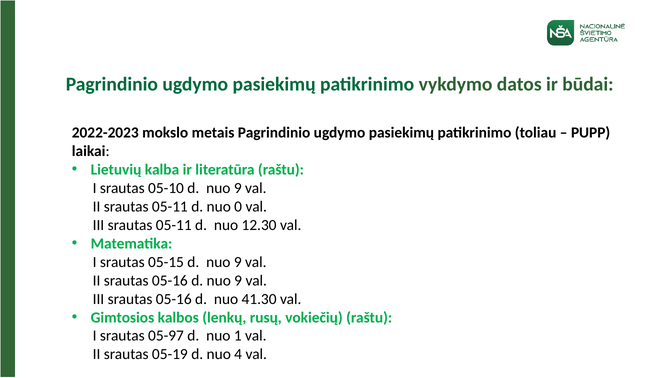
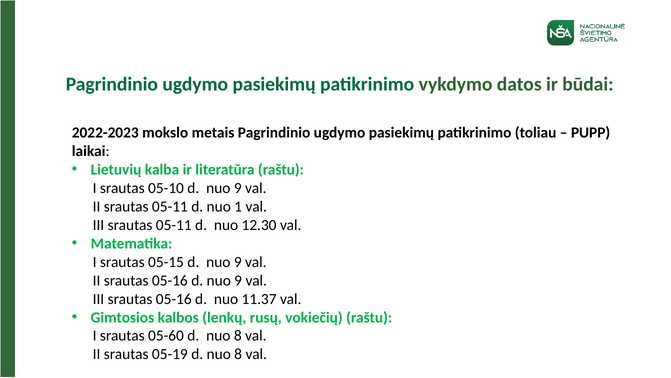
0: 0 -> 1
41.30: 41.30 -> 11.37
05-97: 05-97 -> 05-60
1 at (238, 335): 1 -> 8
05-19 d nuo 4: 4 -> 8
